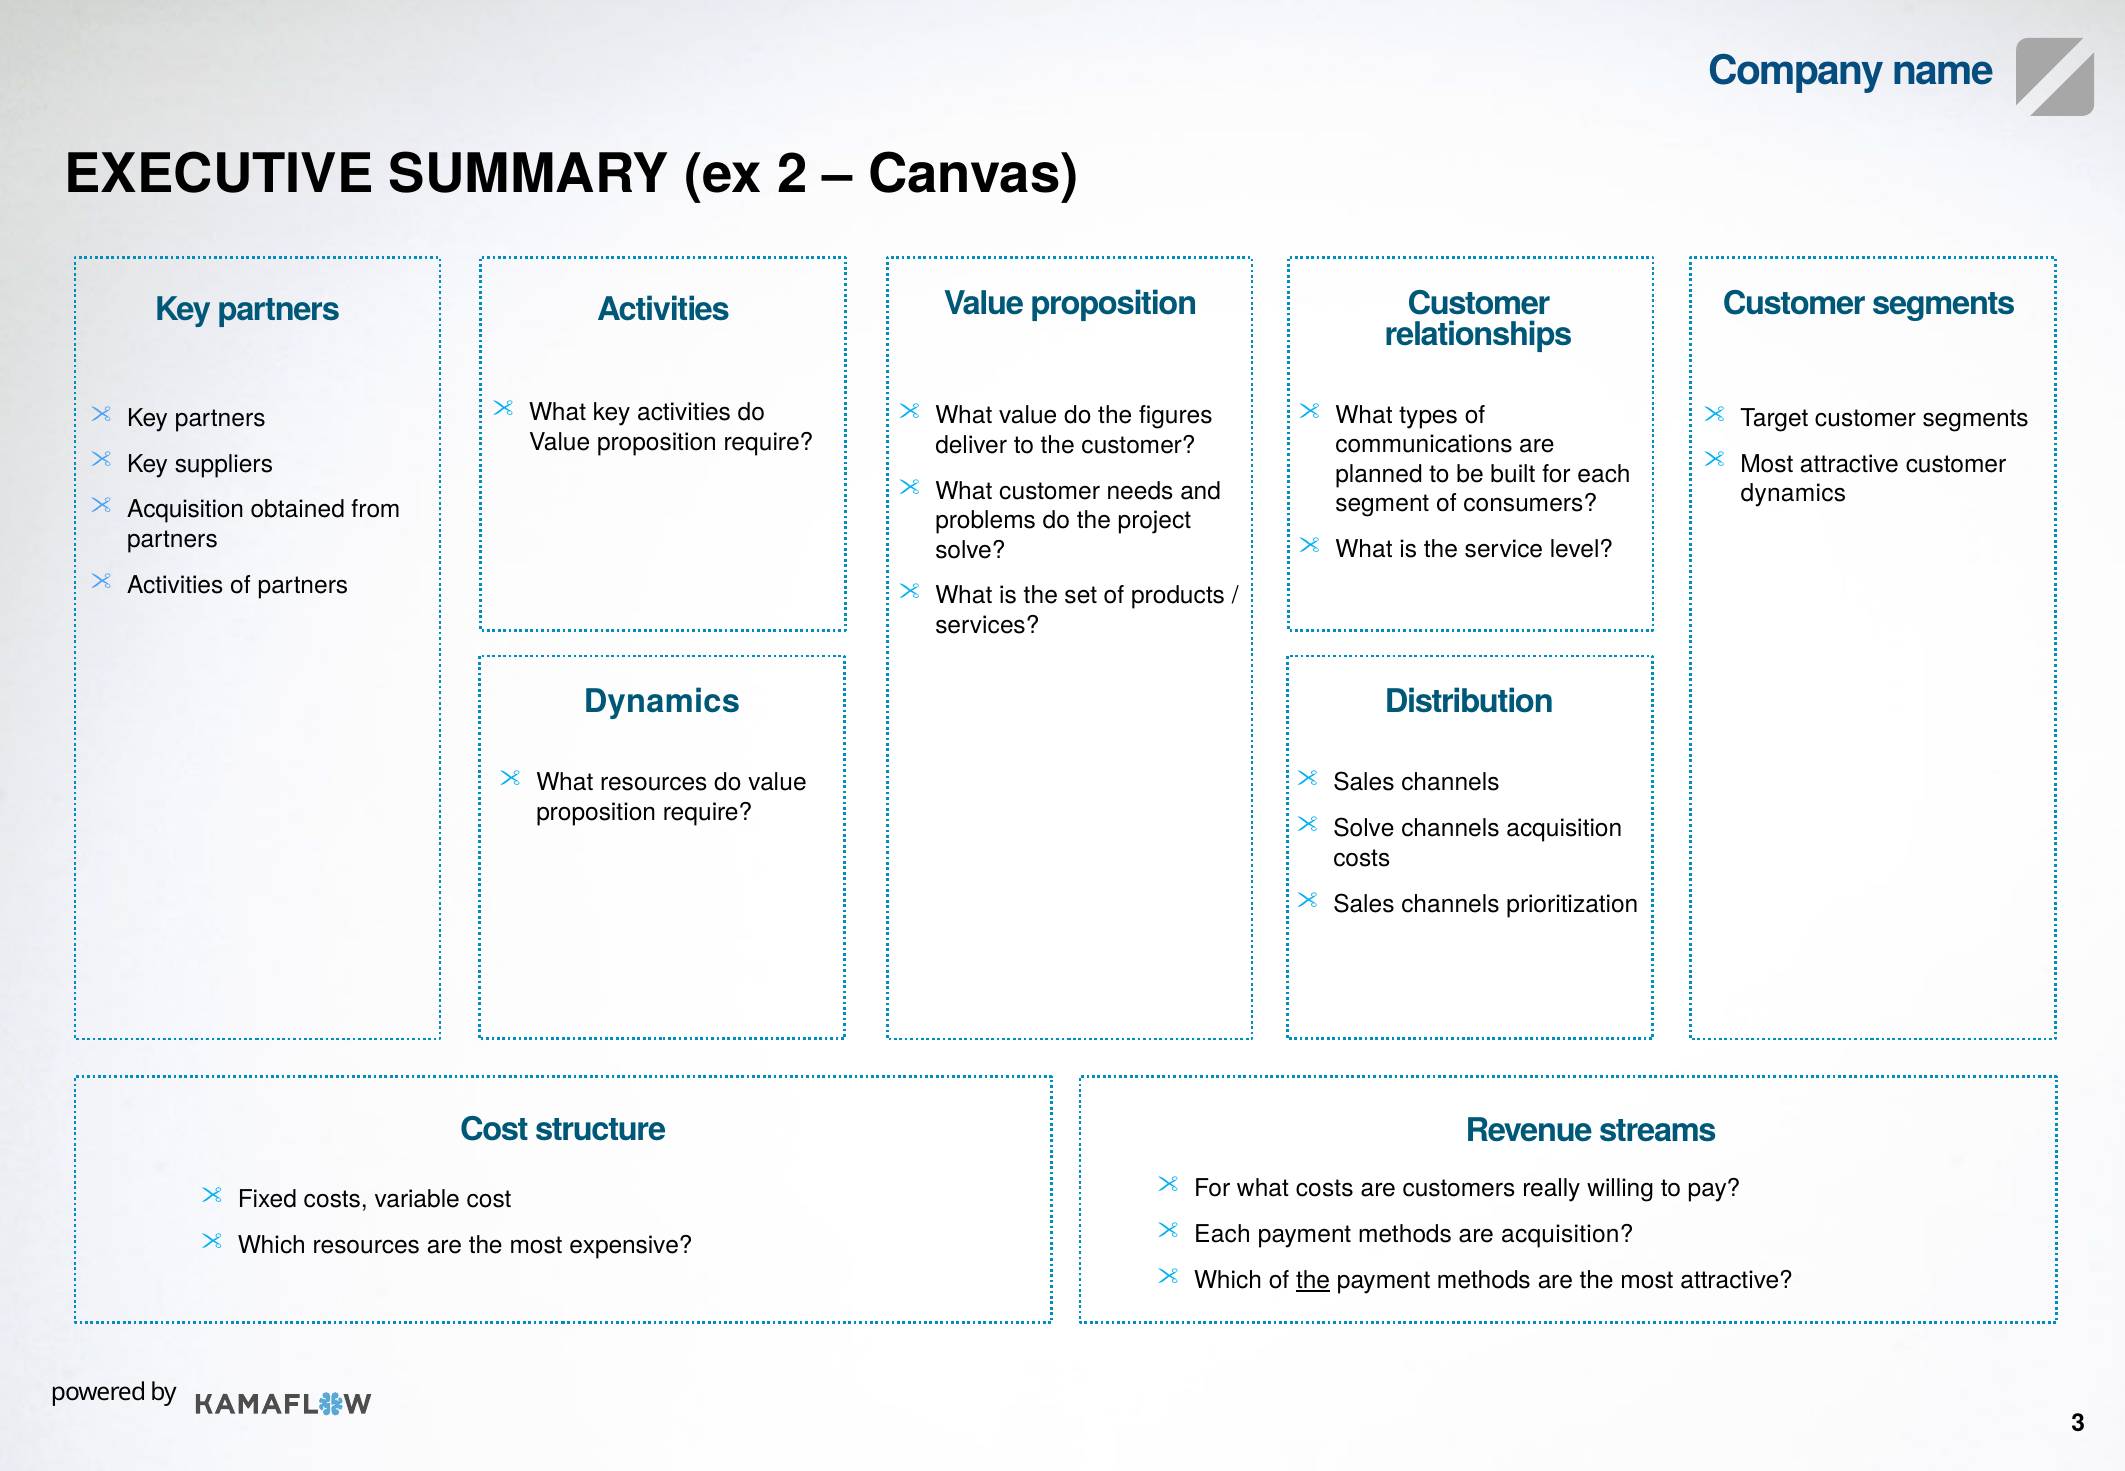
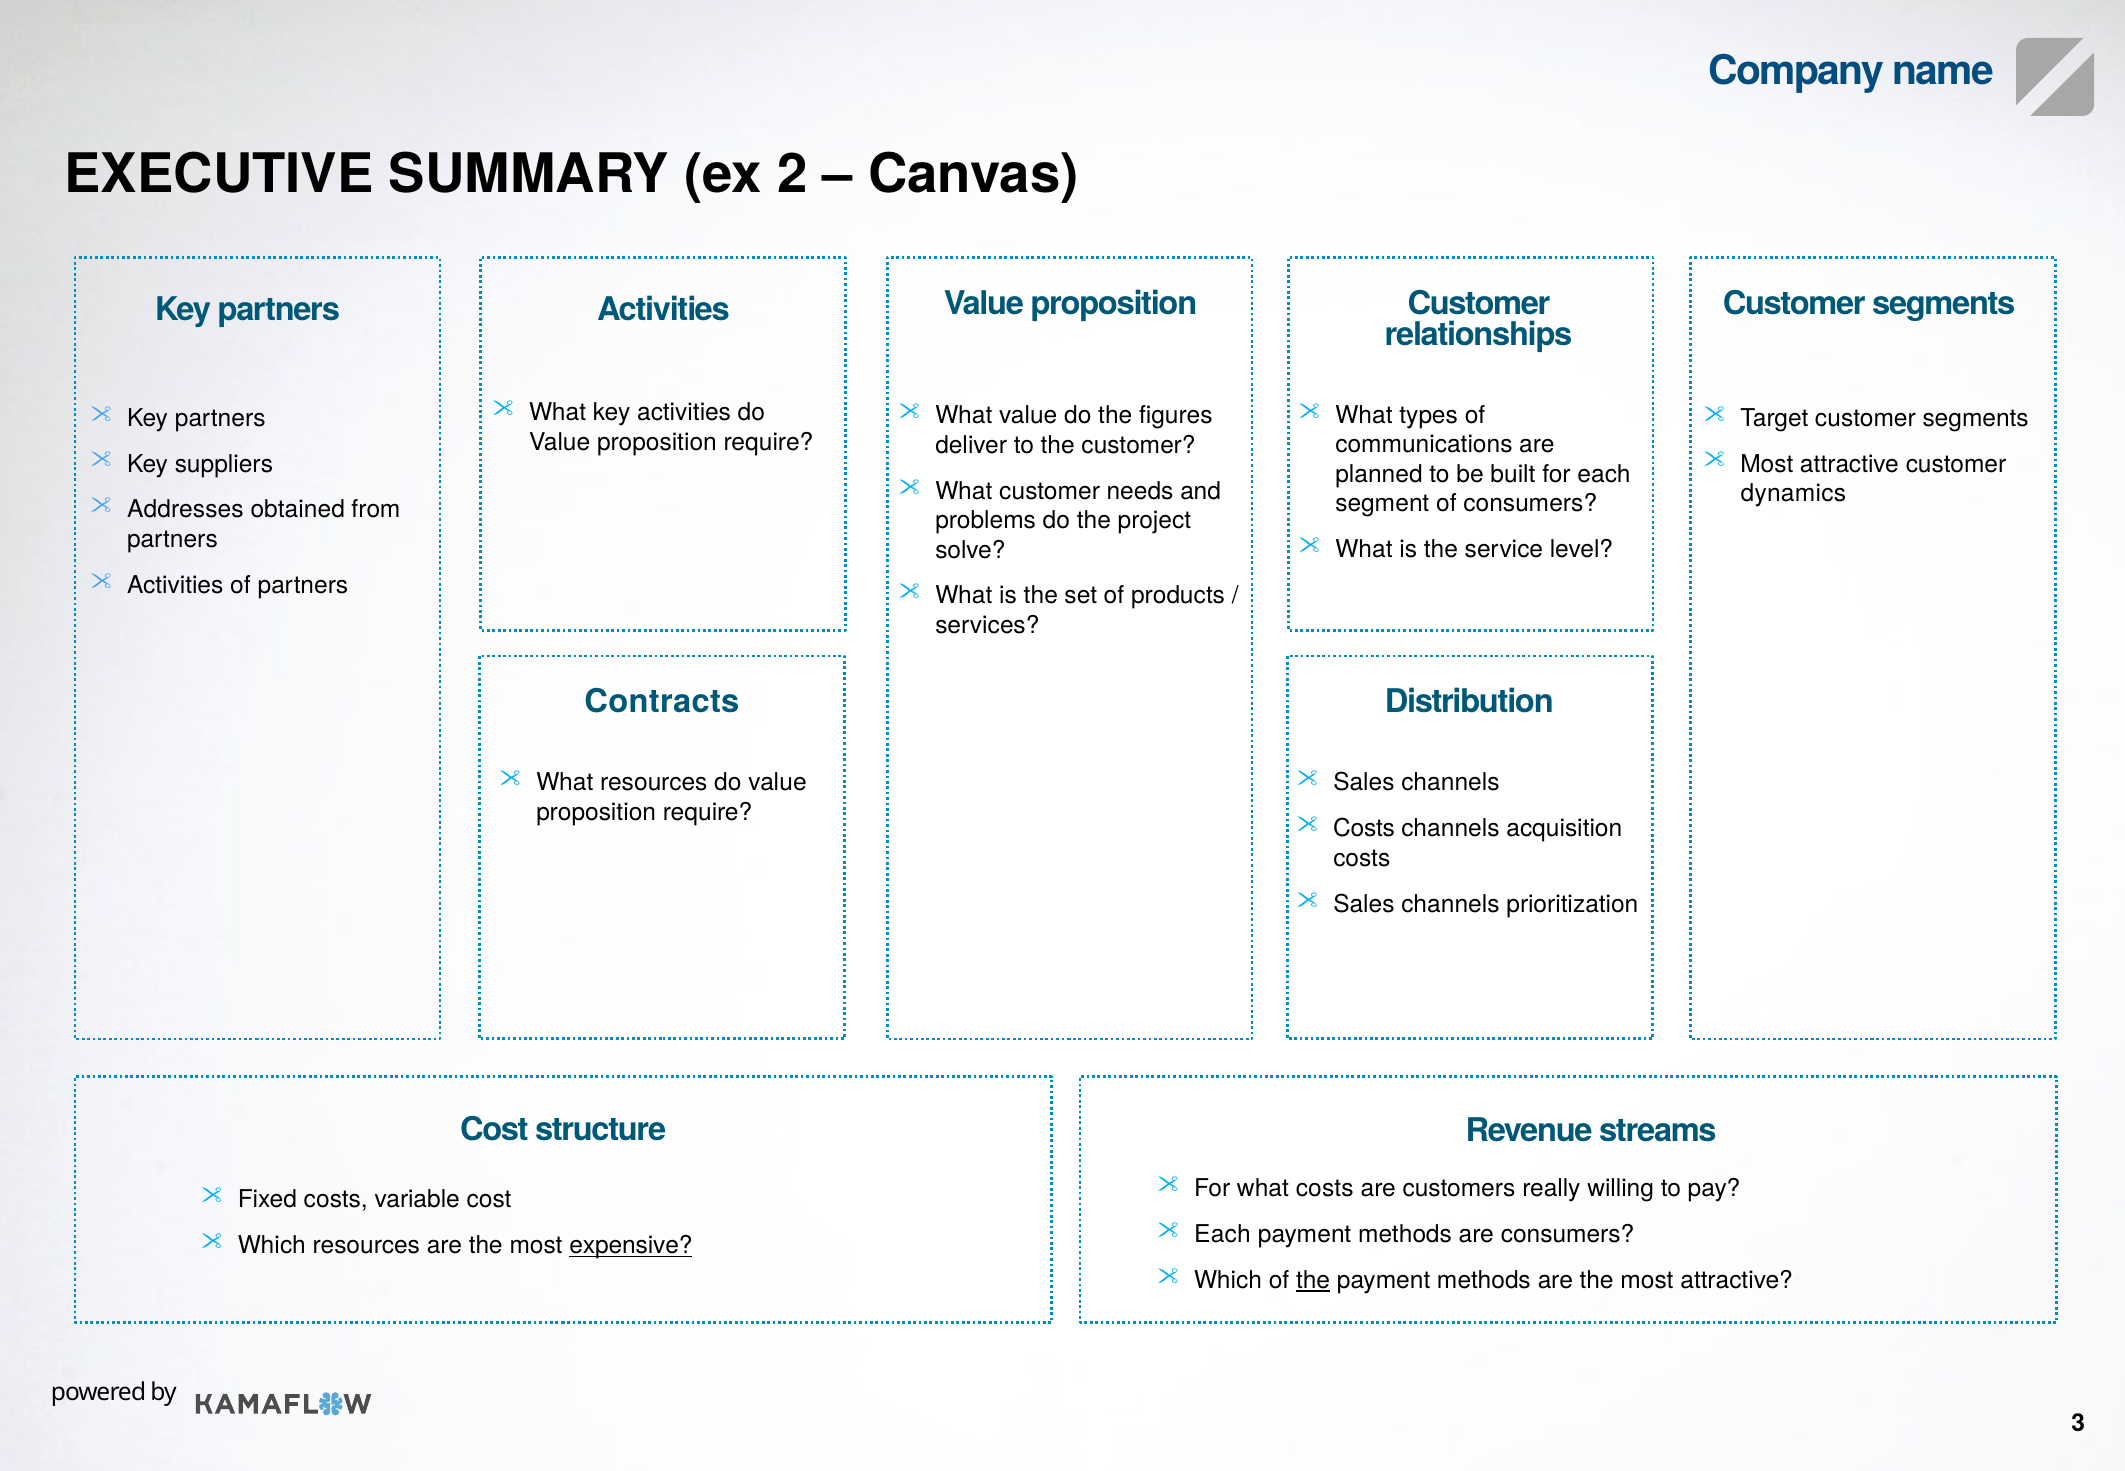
Acquisition at (186, 510): Acquisition -> Addresses
Dynamics at (662, 702): Dynamics -> Contracts
Solve at (1364, 829): Solve -> Costs
are acquisition: acquisition -> consumers
expensive underline: none -> present
